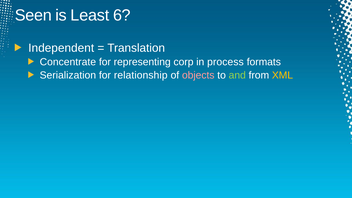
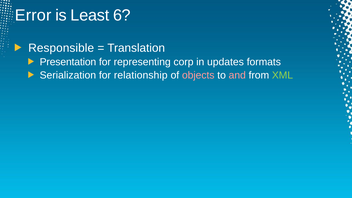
Seen: Seen -> Error
Independent: Independent -> Responsible
Concentrate: Concentrate -> Presentation
process: process -> updates
and colour: light green -> pink
XML colour: yellow -> light green
